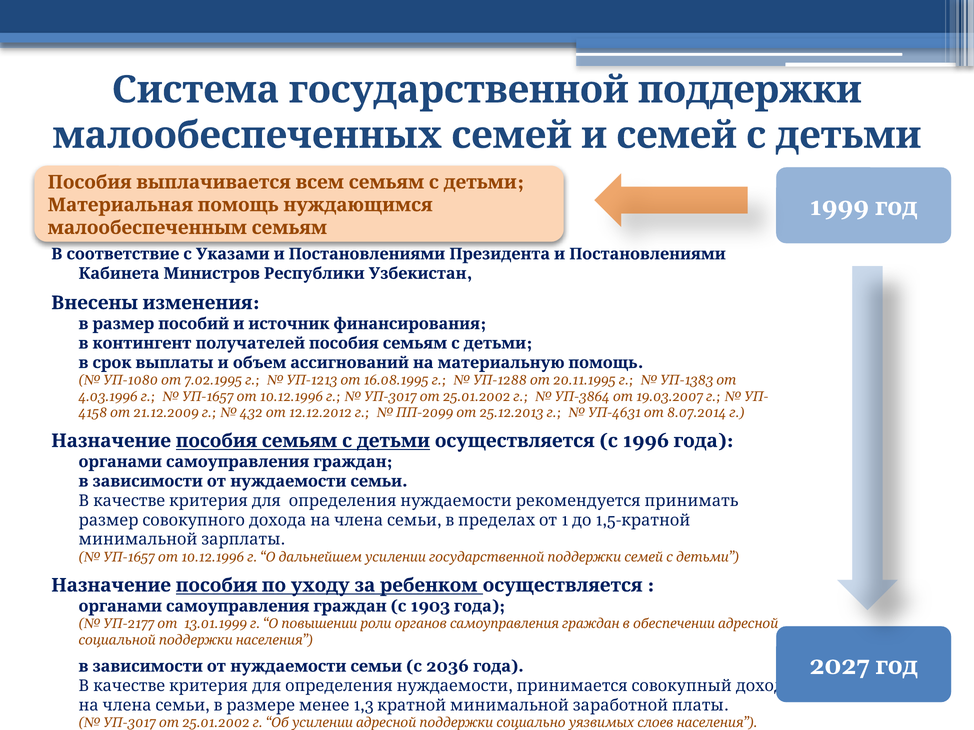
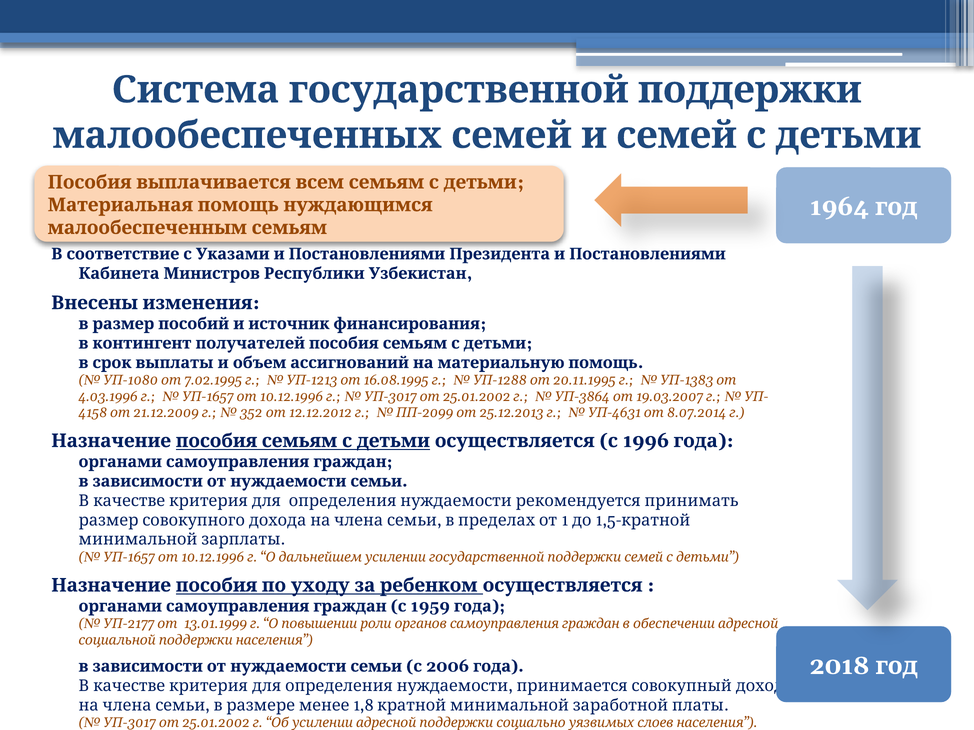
1999: 1999 -> 1964
432: 432 -> 352
1903: 1903 -> 1959
2027: 2027 -> 2018
2036: 2036 -> 2006
1,3: 1,3 -> 1,8
